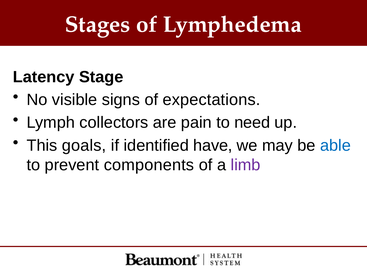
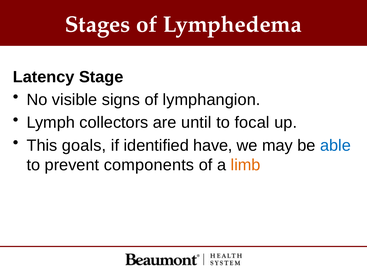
expectations: expectations -> lymphangion
pain: pain -> until
need: need -> focal
limb colour: purple -> orange
